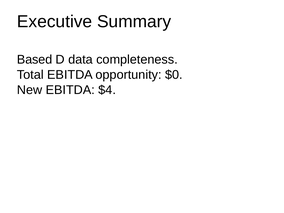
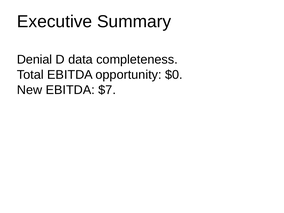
Based: Based -> Denial
$4: $4 -> $7
